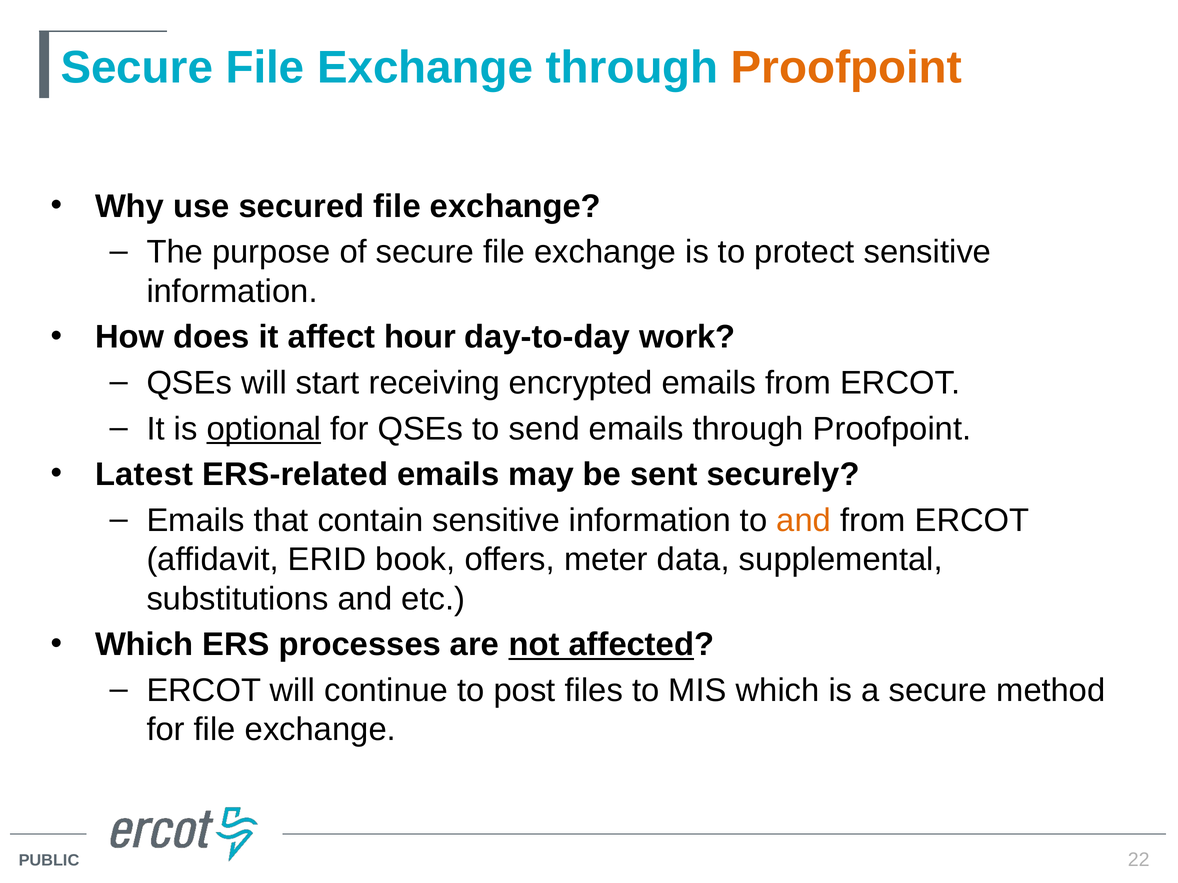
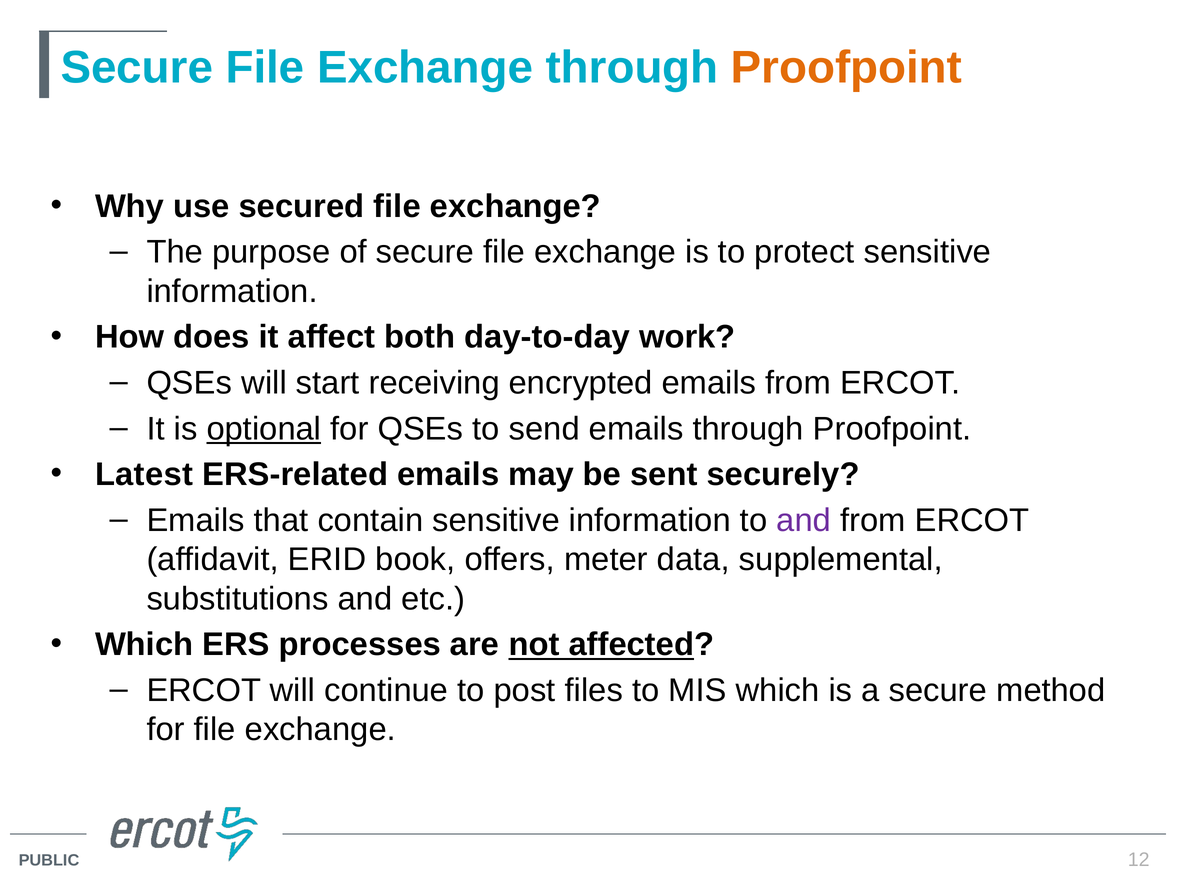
hour: hour -> both
and at (804, 521) colour: orange -> purple
22: 22 -> 12
